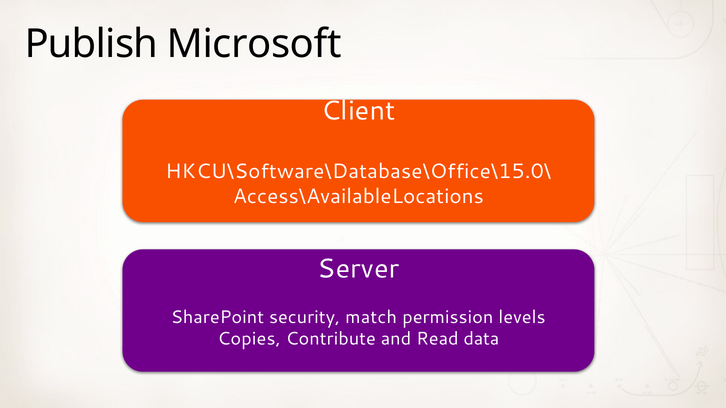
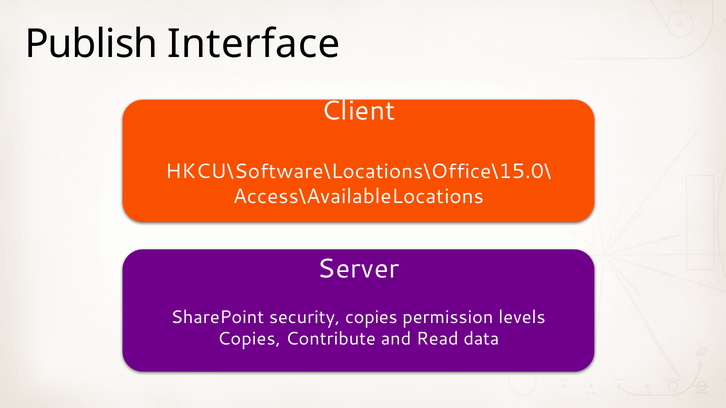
Microsoft: Microsoft -> Interface
HKCU\Software\Database\Office\15.0\: HKCU\Software\Database\Office\15.0\ -> HKCU\Software\Locations\Office\15.0\
security match: match -> copies
